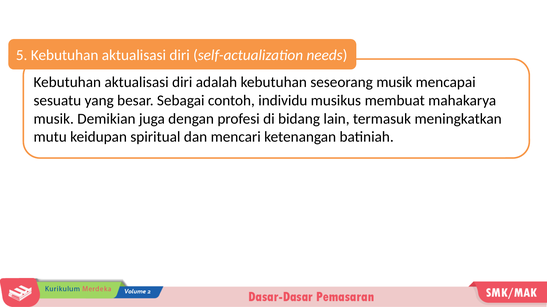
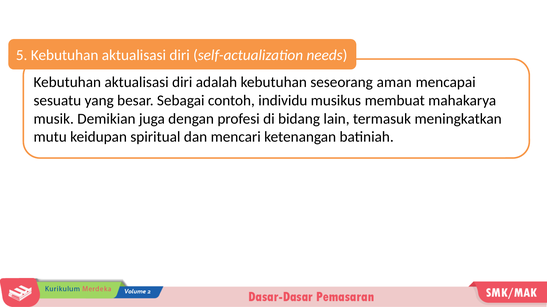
seseorang musik: musik -> aman
